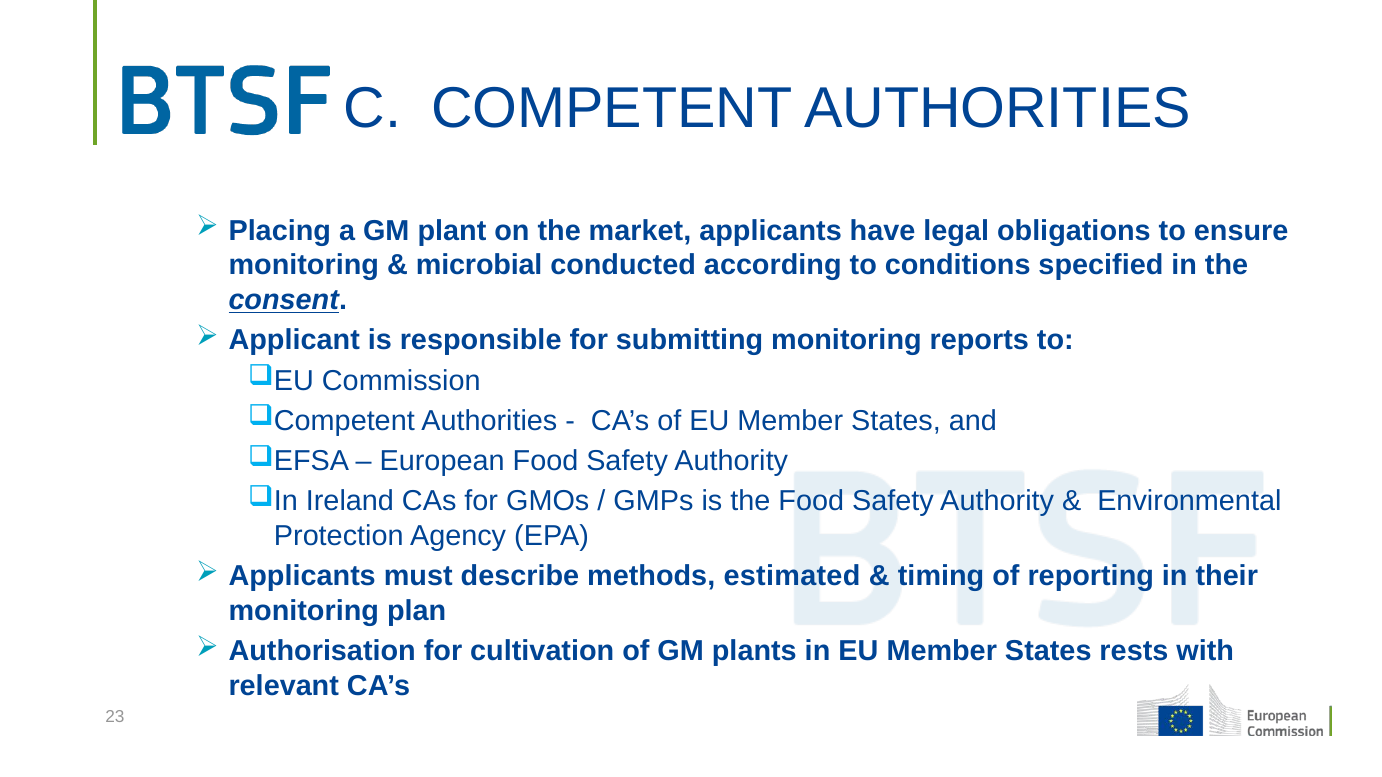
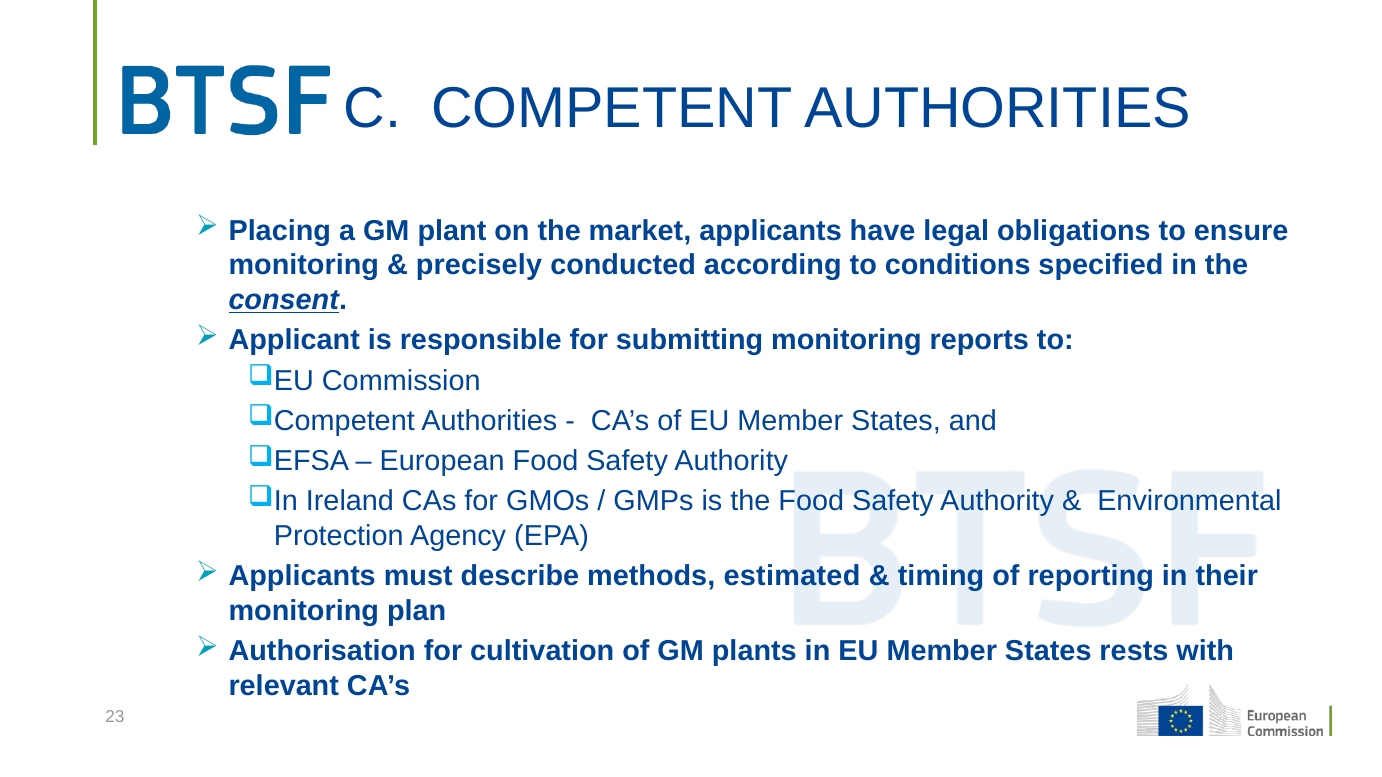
microbial: microbial -> precisely
